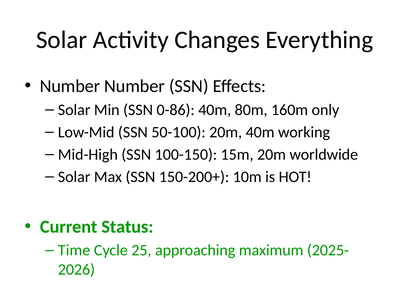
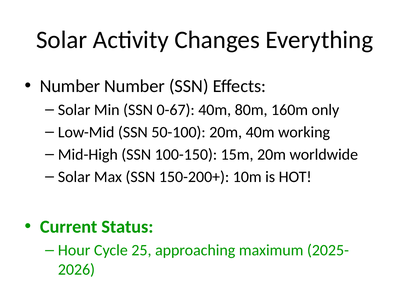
0-86: 0-86 -> 0-67
Time: Time -> Hour
